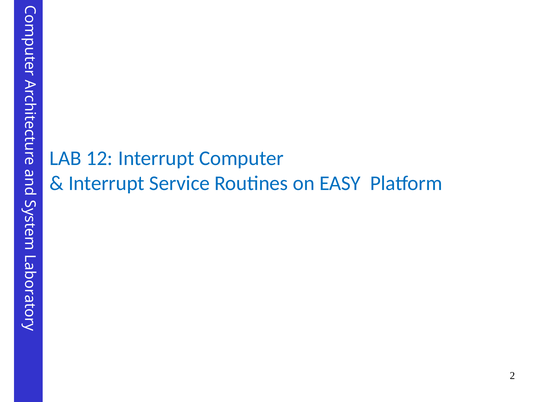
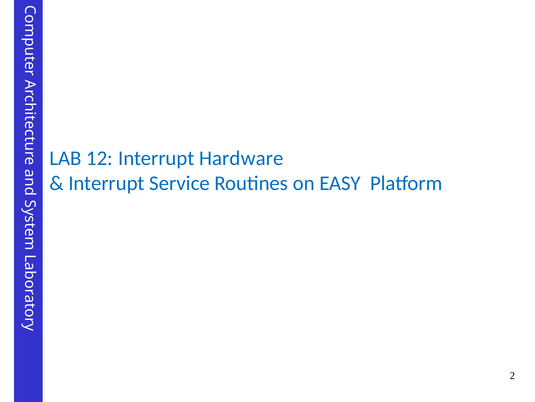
Computer: Computer -> Hardware
